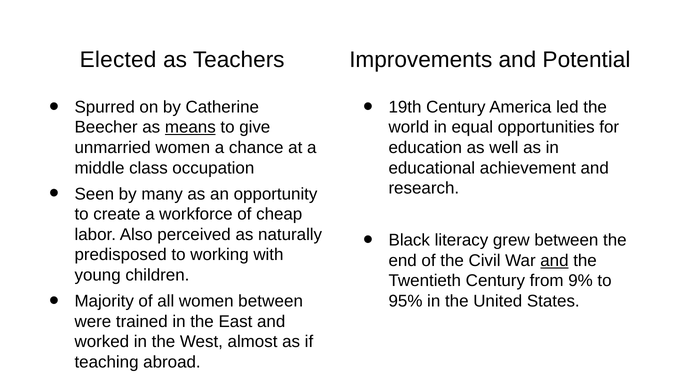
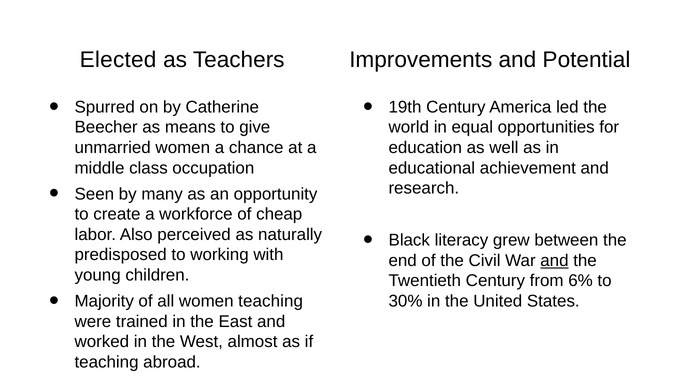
means underline: present -> none
9%: 9% -> 6%
women between: between -> teaching
95%: 95% -> 30%
